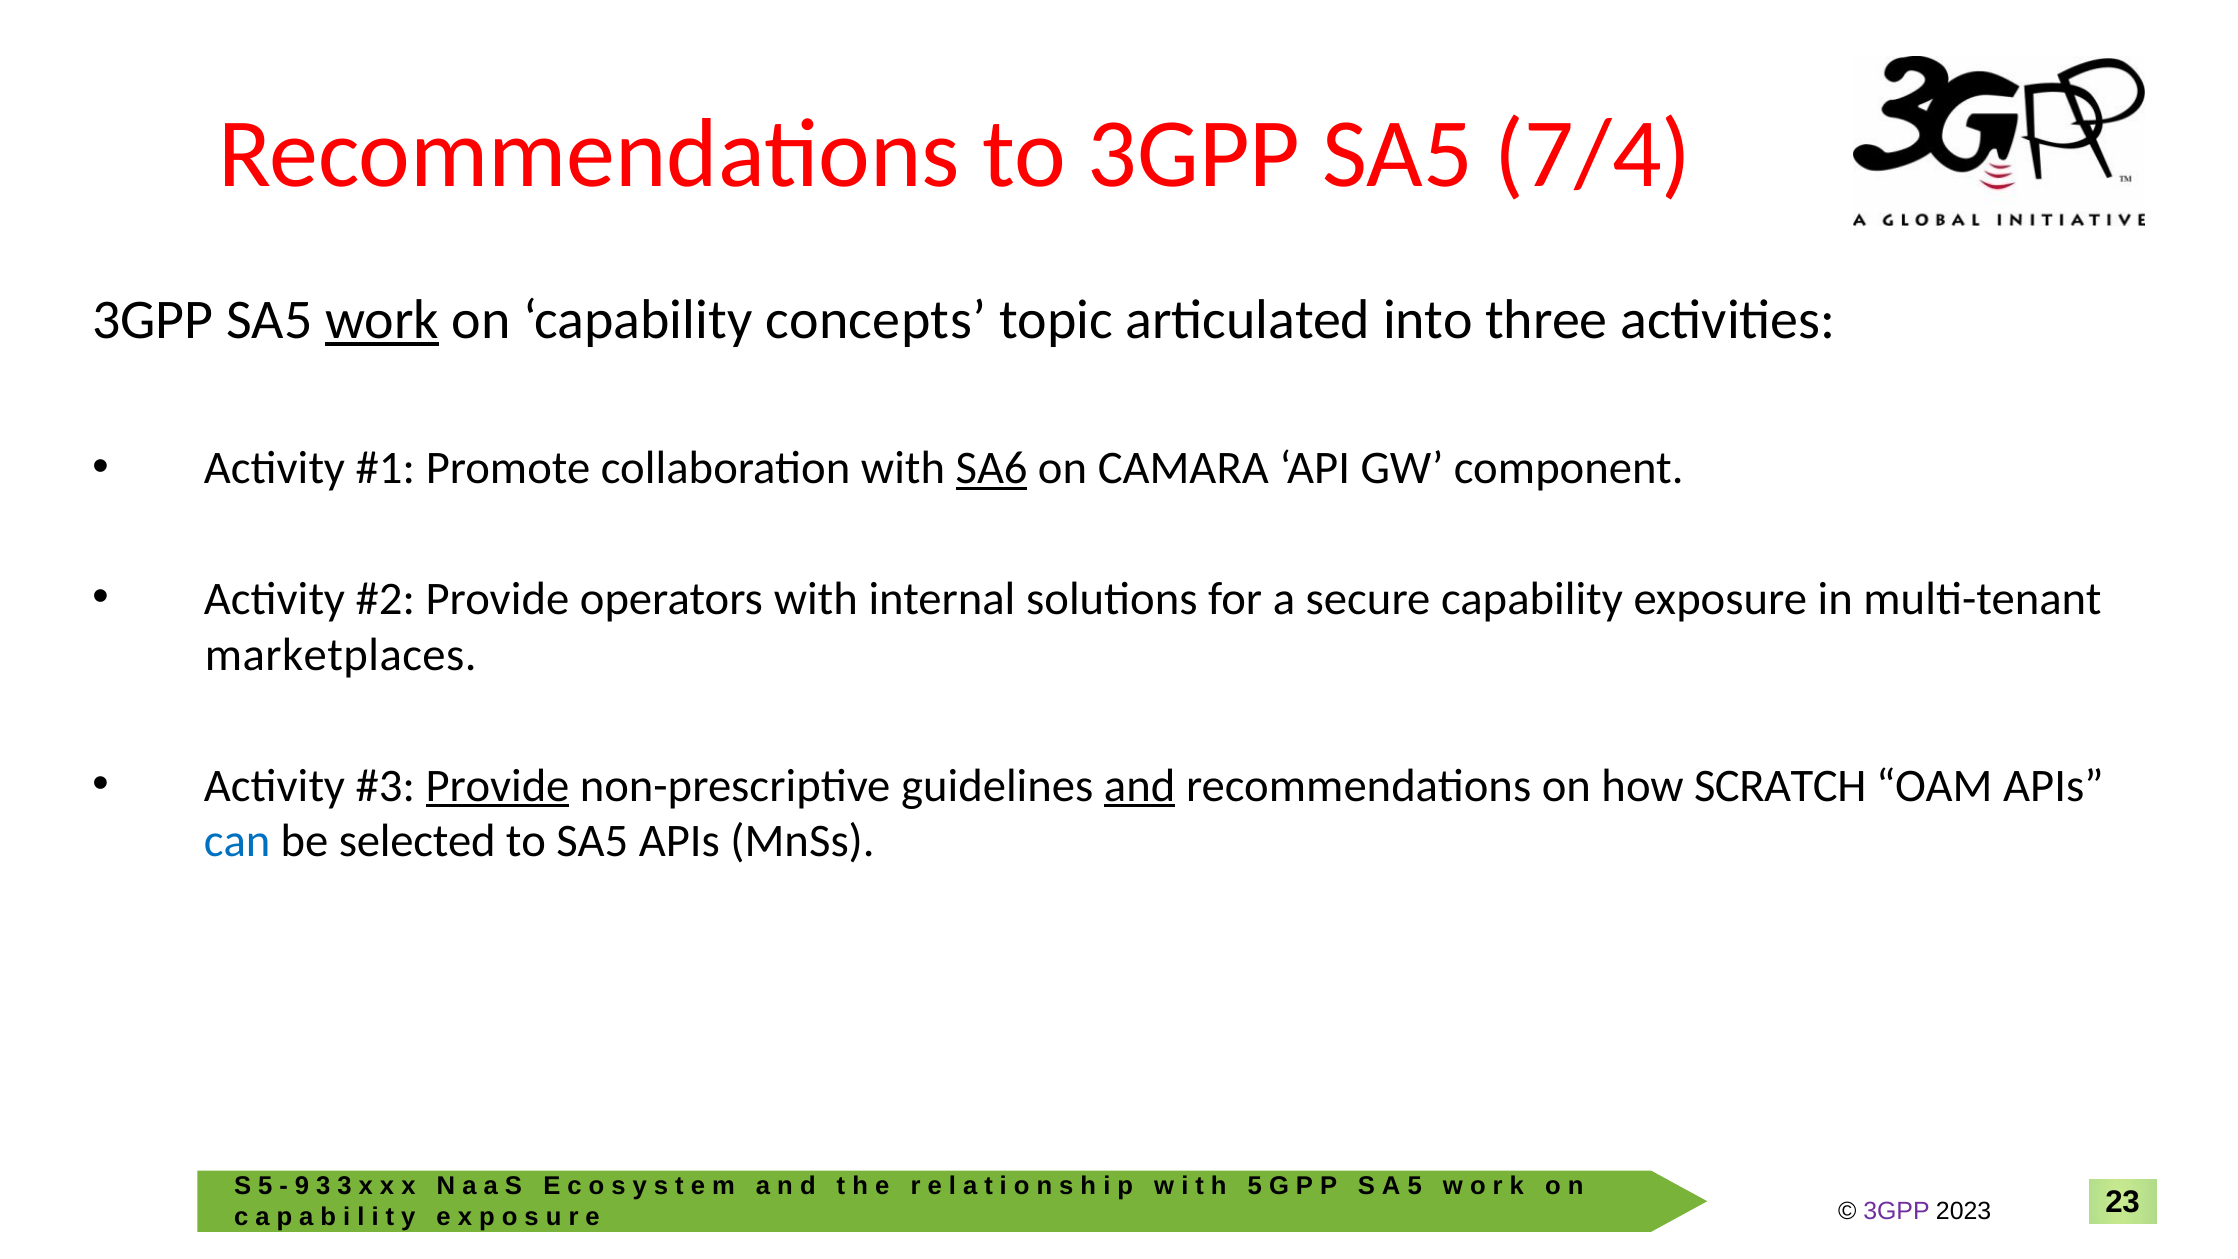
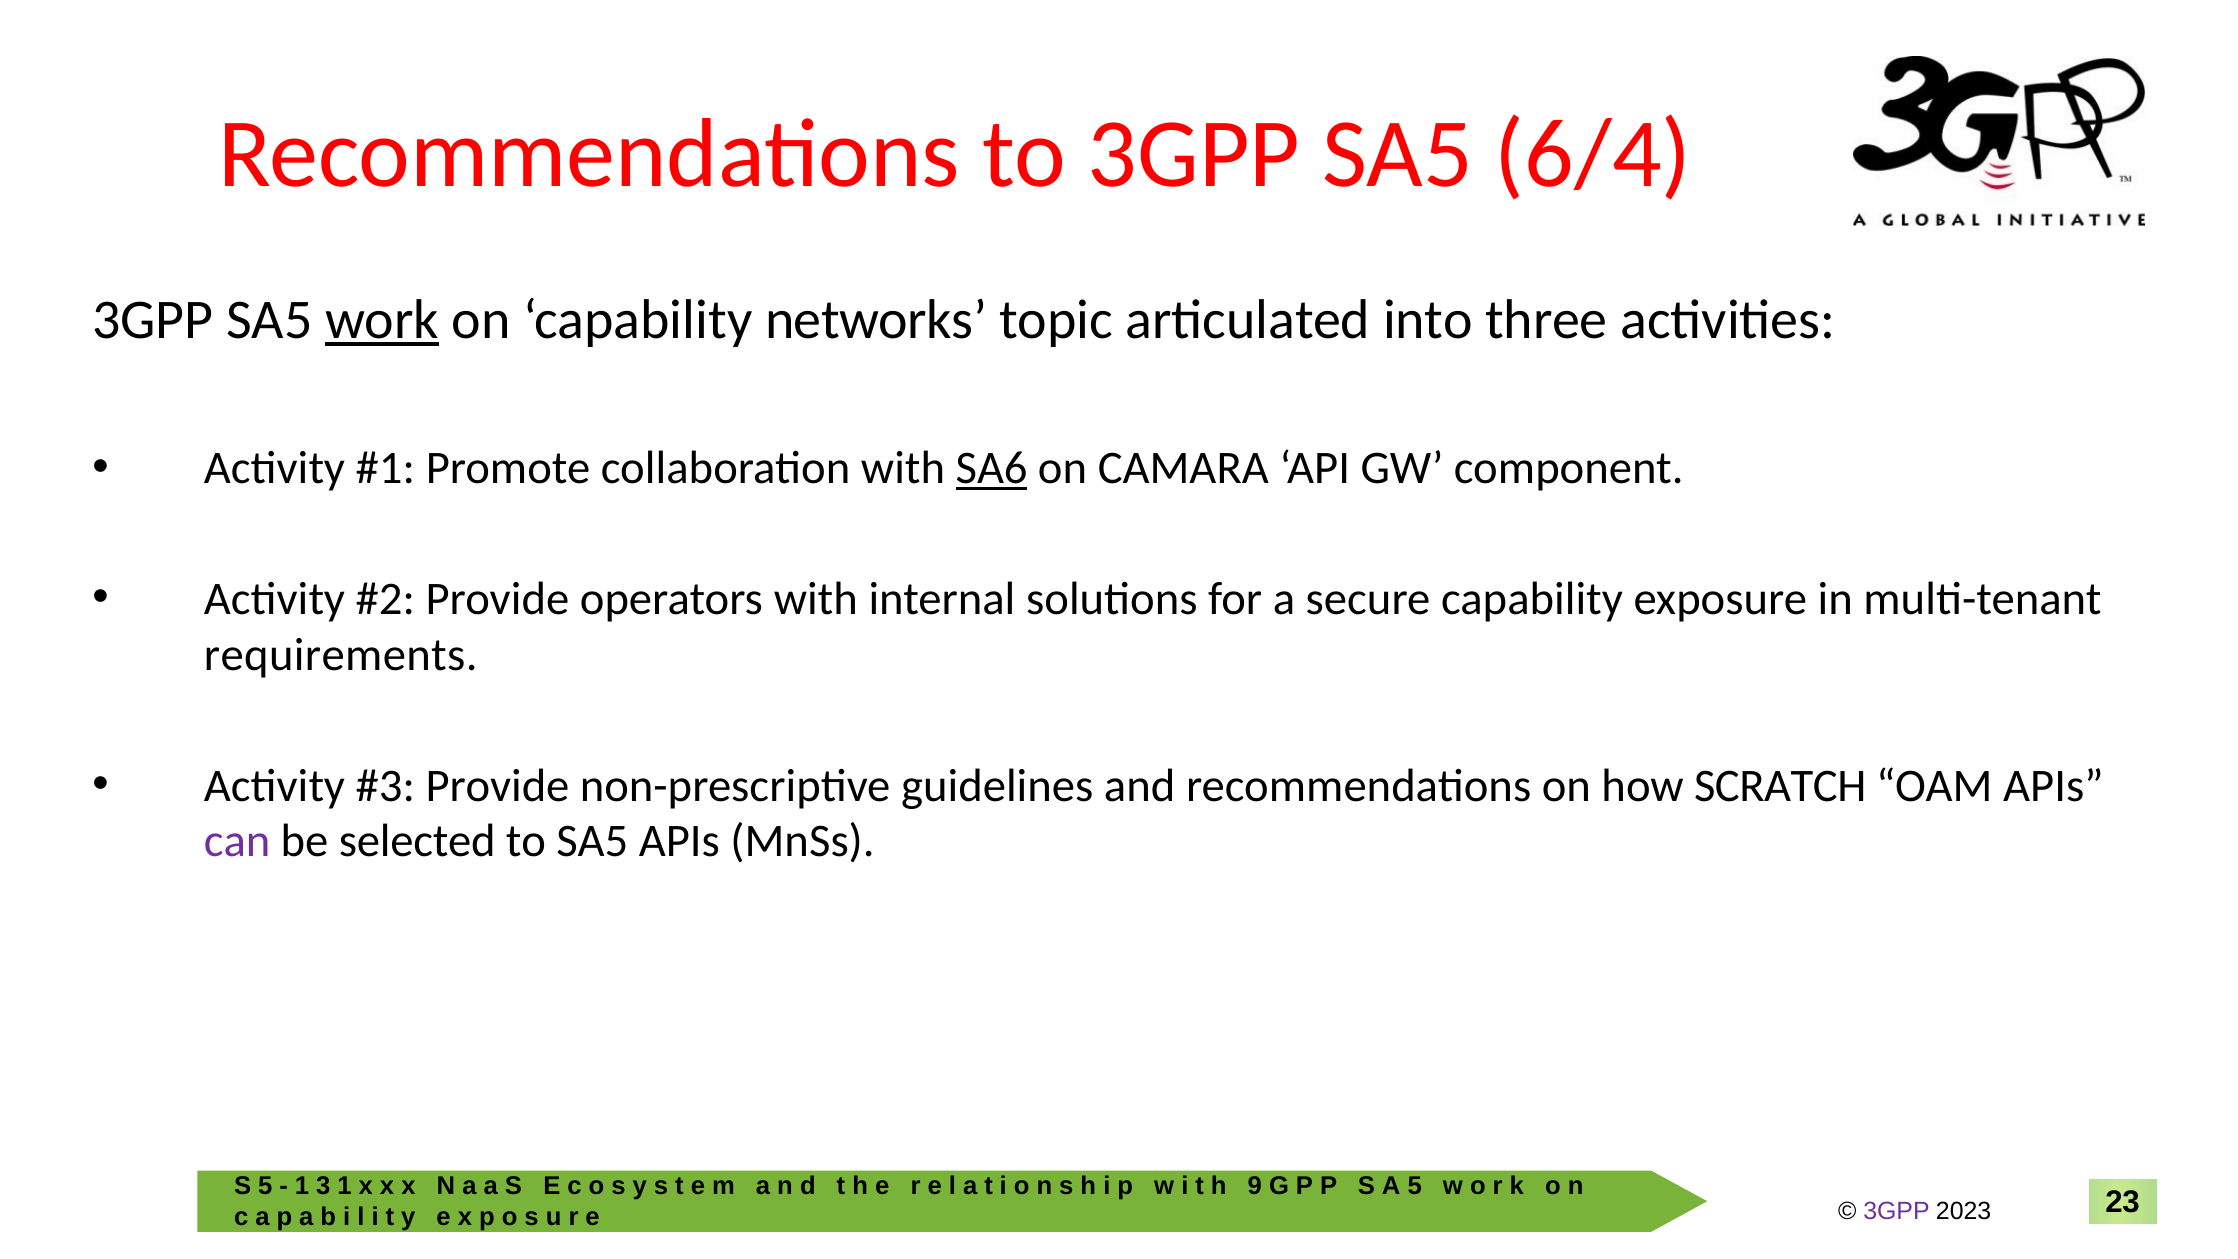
7/4: 7/4 -> 6/4
concepts: concepts -> networks
marketplaces: marketplaces -> requirements
Provide at (497, 786) underline: present -> none
and underline: present -> none
can colour: blue -> purple
9 at (302, 1186): 9 -> 1
3 3: 3 -> 1
5 at (1255, 1186): 5 -> 9
